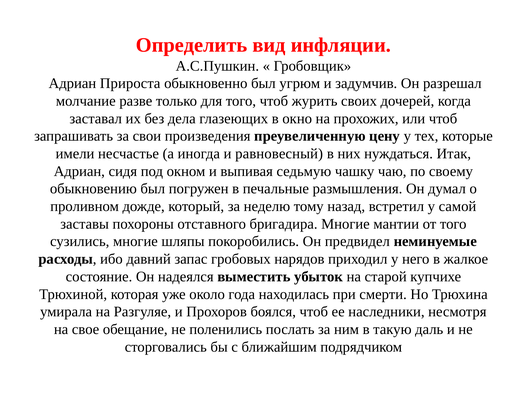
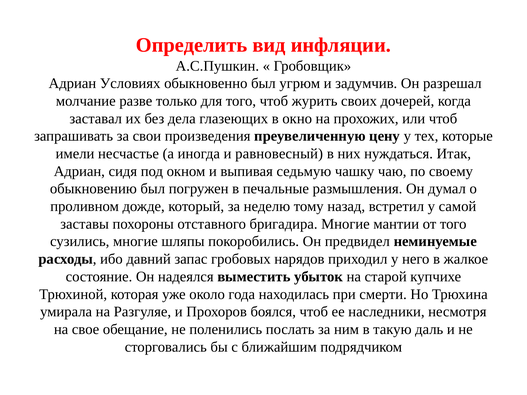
Прироста: Прироста -> Условиях
